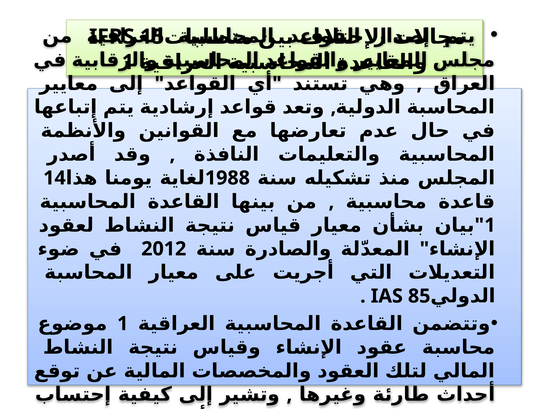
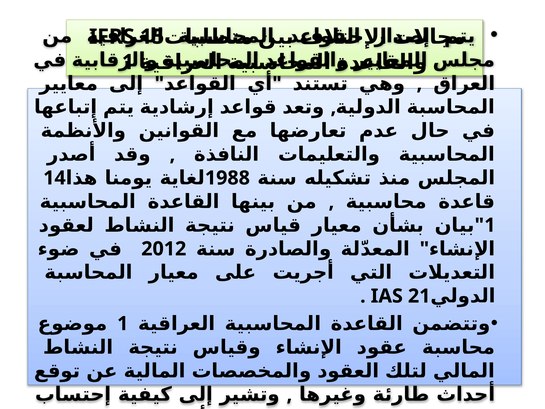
85: 85 -> 21
